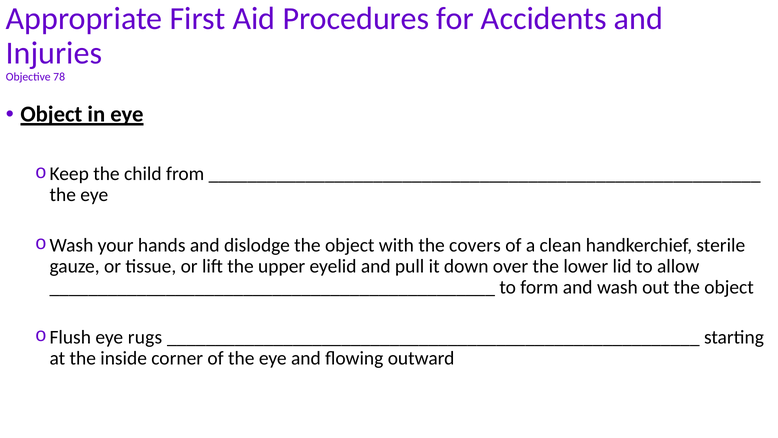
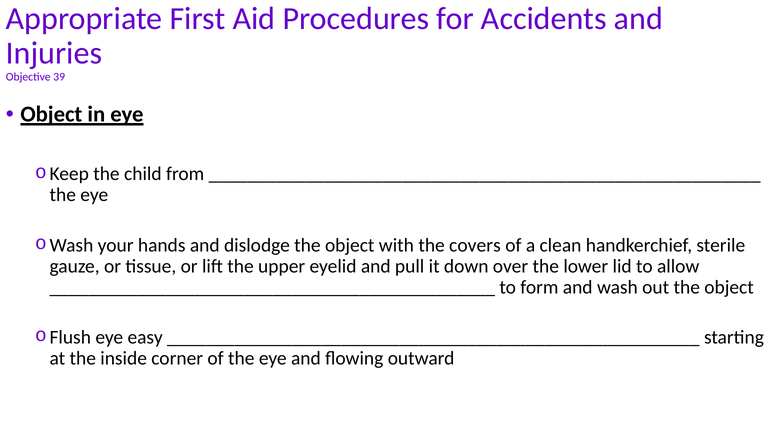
78: 78 -> 39
rugs: rugs -> easy
